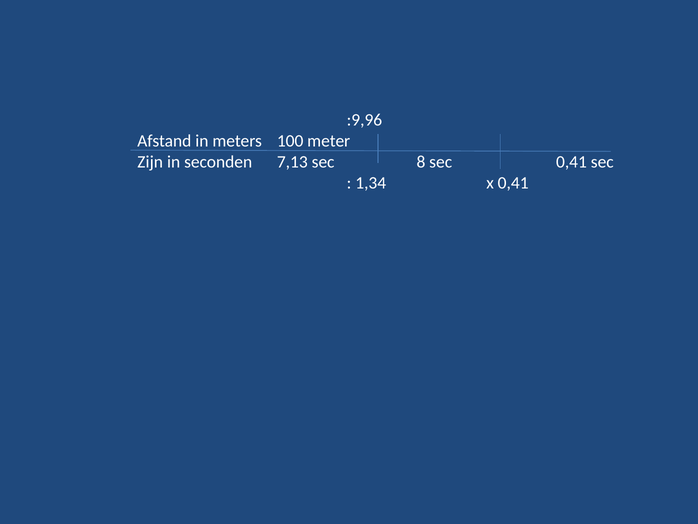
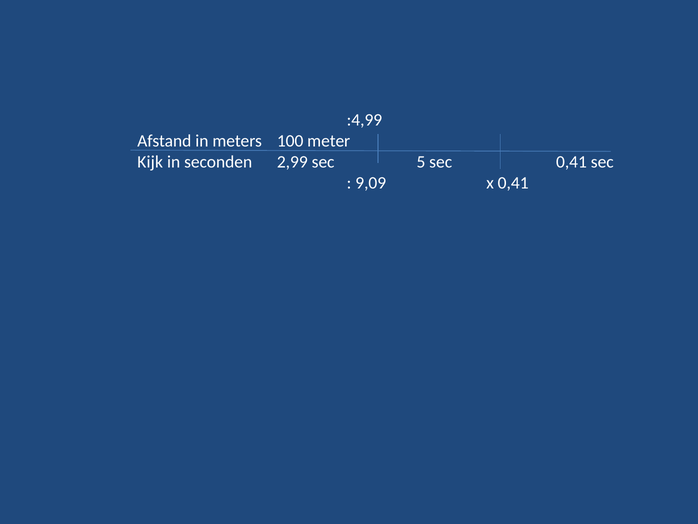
:9,96: :9,96 -> :4,99
Zijn: Zijn -> Kijk
7,13: 7,13 -> 2,99
8: 8 -> 5
1,34: 1,34 -> 9,09
